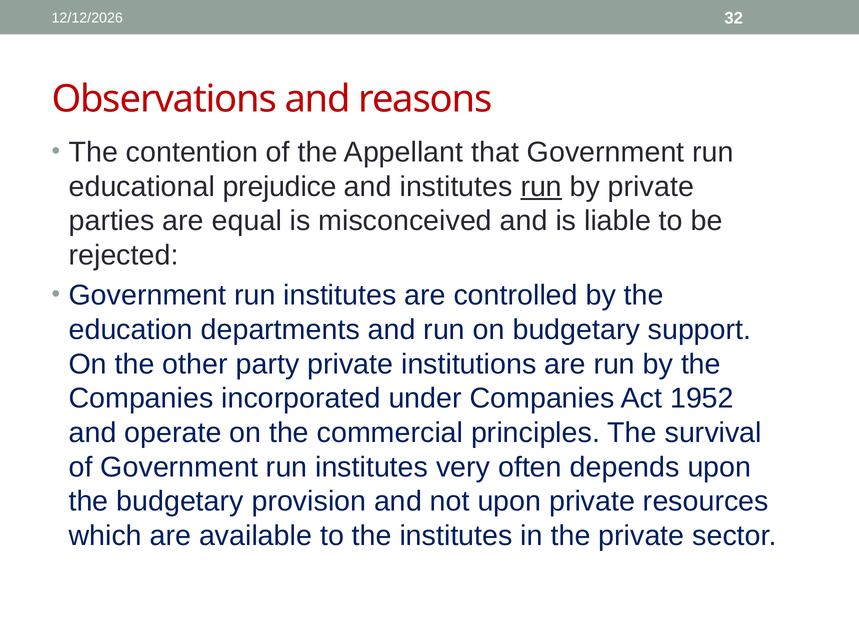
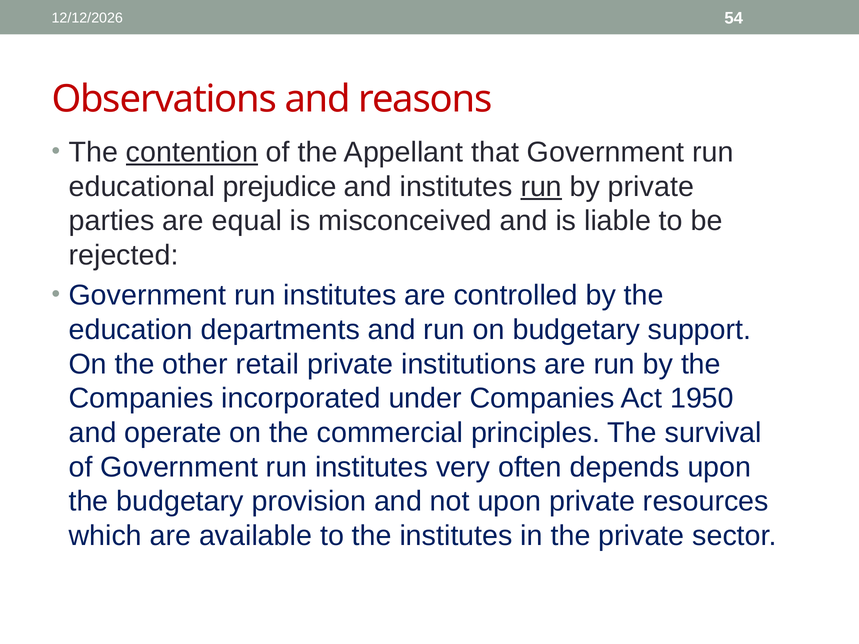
32: 32 -> 54
contention underline: none -> present
party: party -> retail
1952: 1952 -> 1950
